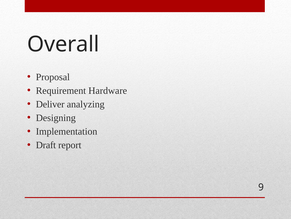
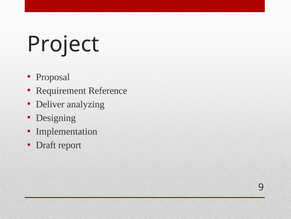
Overall: Overall -> Project
Hardware: Hardware -> Reference
